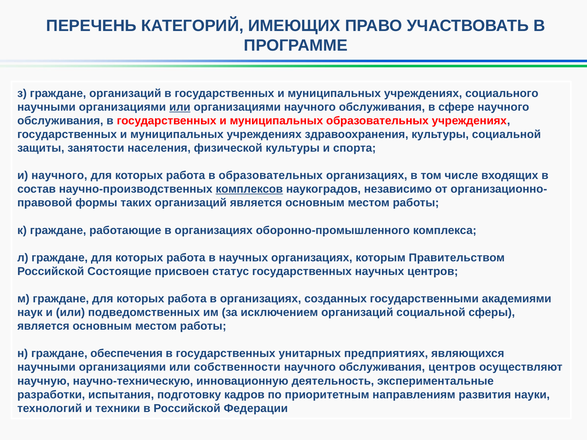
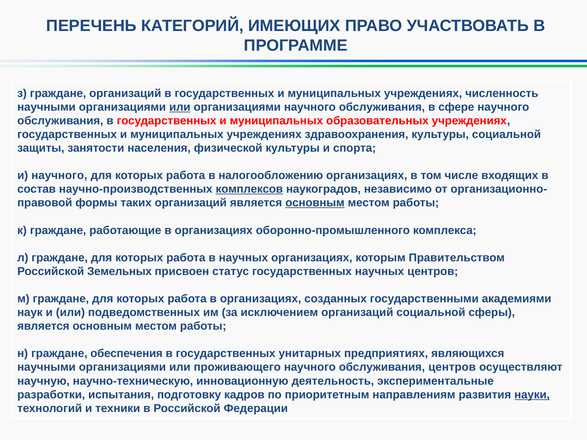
социального: социального -> численность
в образовательных: образовательных -> налогообложению
основным at (315, 203) underline: none -> present
Состоящие: Состоящие -> Земельных
собственности: собственности -> проживающего
науки underline: none -> present
